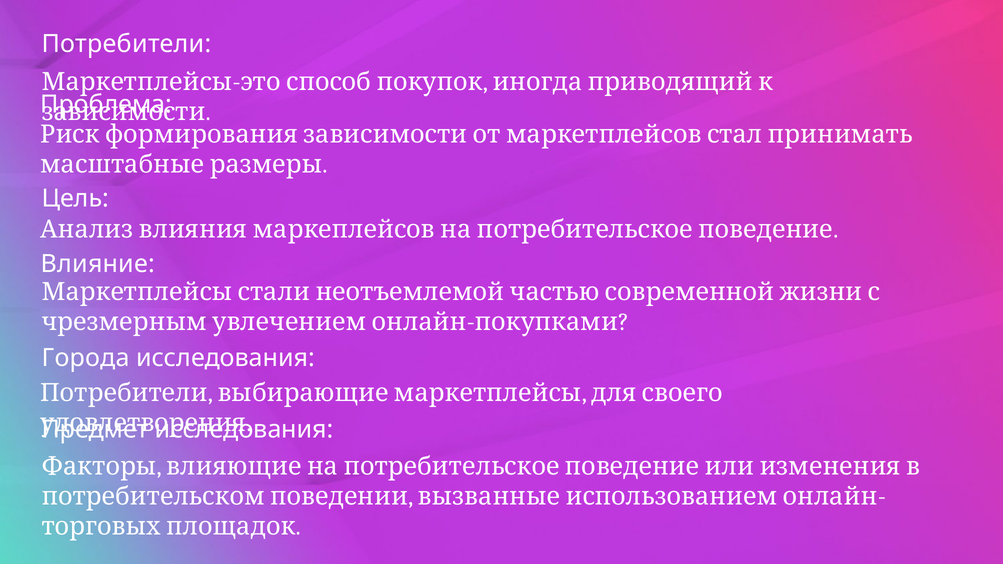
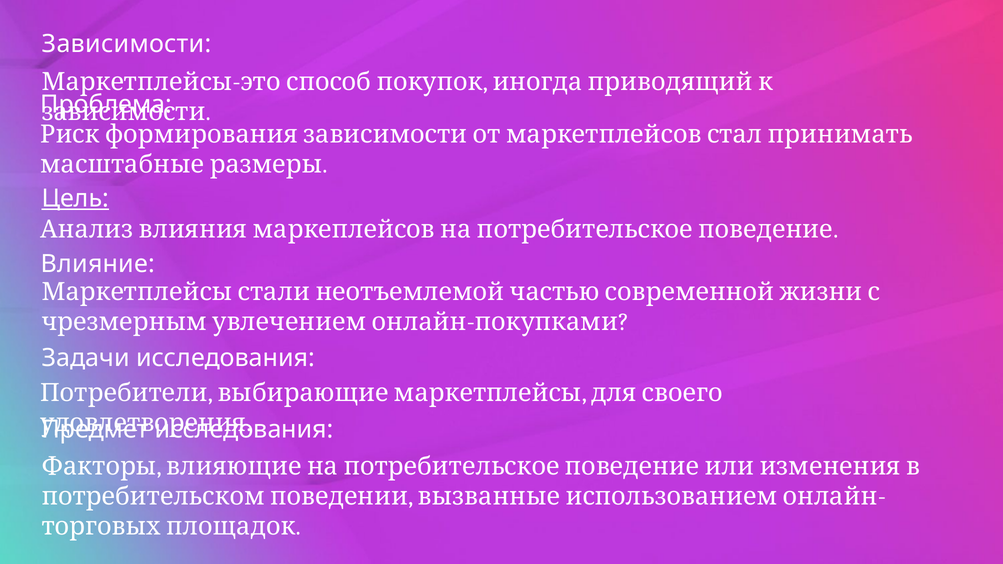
Потребители at (127, 44): Потребители -> Зависимости
Цель underline: none -> present
Города: Города -> Задачи
